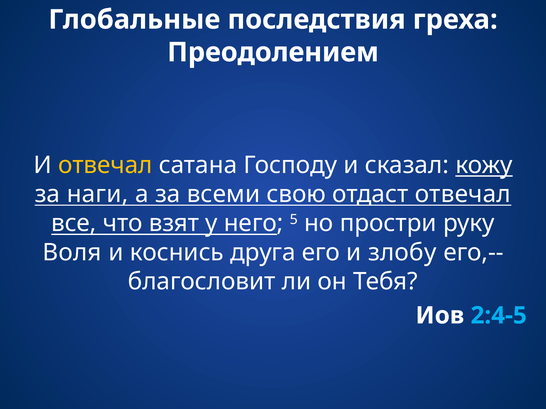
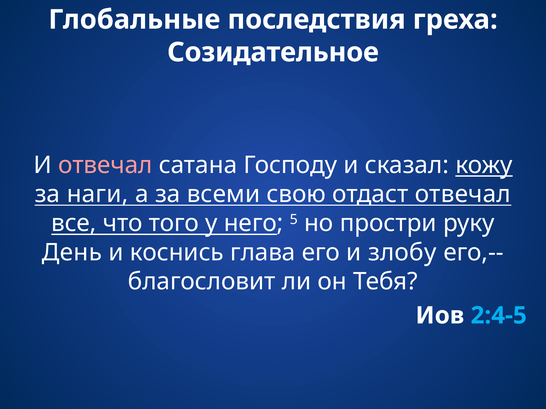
Преодолением: Преодолением -> Созидательное
отвечал at (105, 165) colour: yellow -> pink
взят: взят -> того
Воля: Воля -> День
друга: друга -> глава
